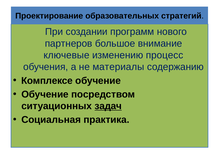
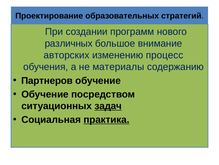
партнеров: партнеров -> различных
ключевые: ключевые -> авторских
Комплексе: Комплексе -> Партнеров
практика underline: none -> present
